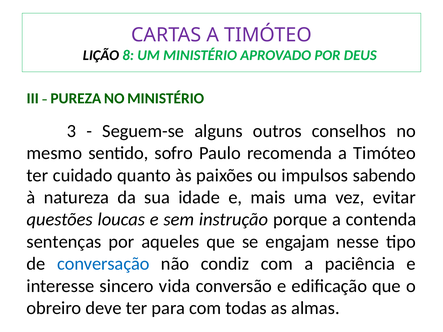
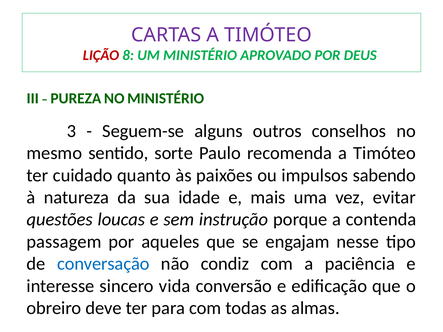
LIÇÃO colour: black -> red
sofro: sofro -> sorte
sentenças: sentenças -> passagem
